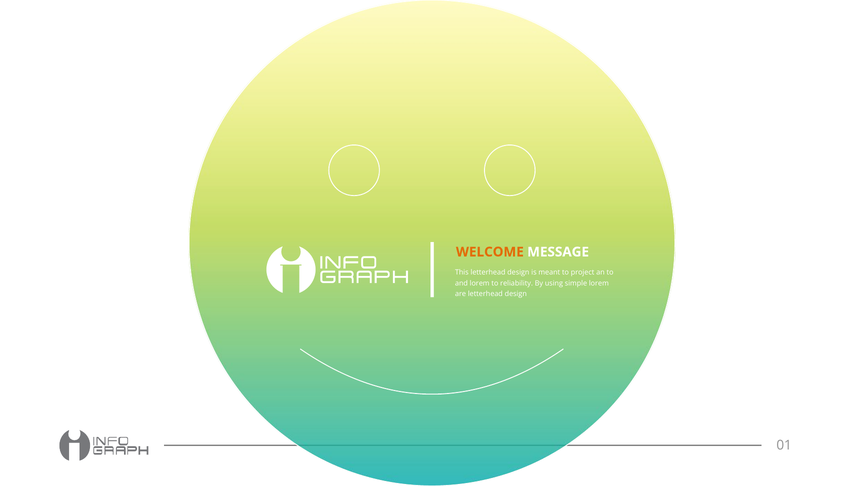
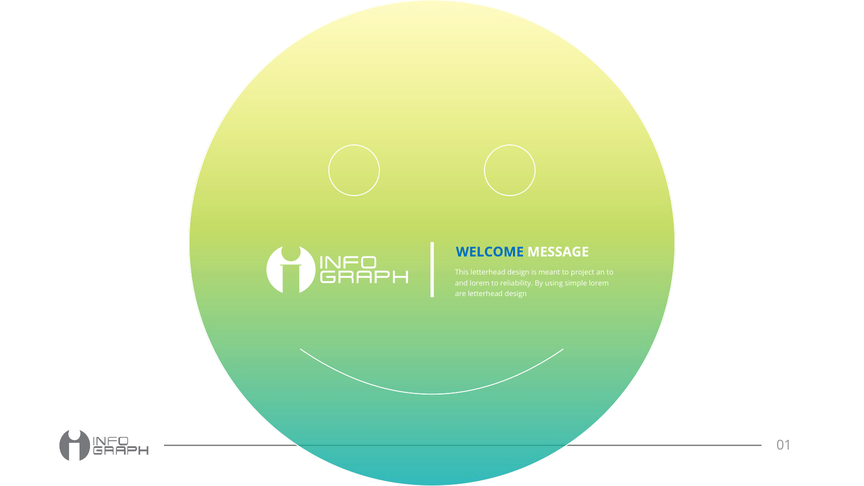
WELCOME colour: orange -> blue
